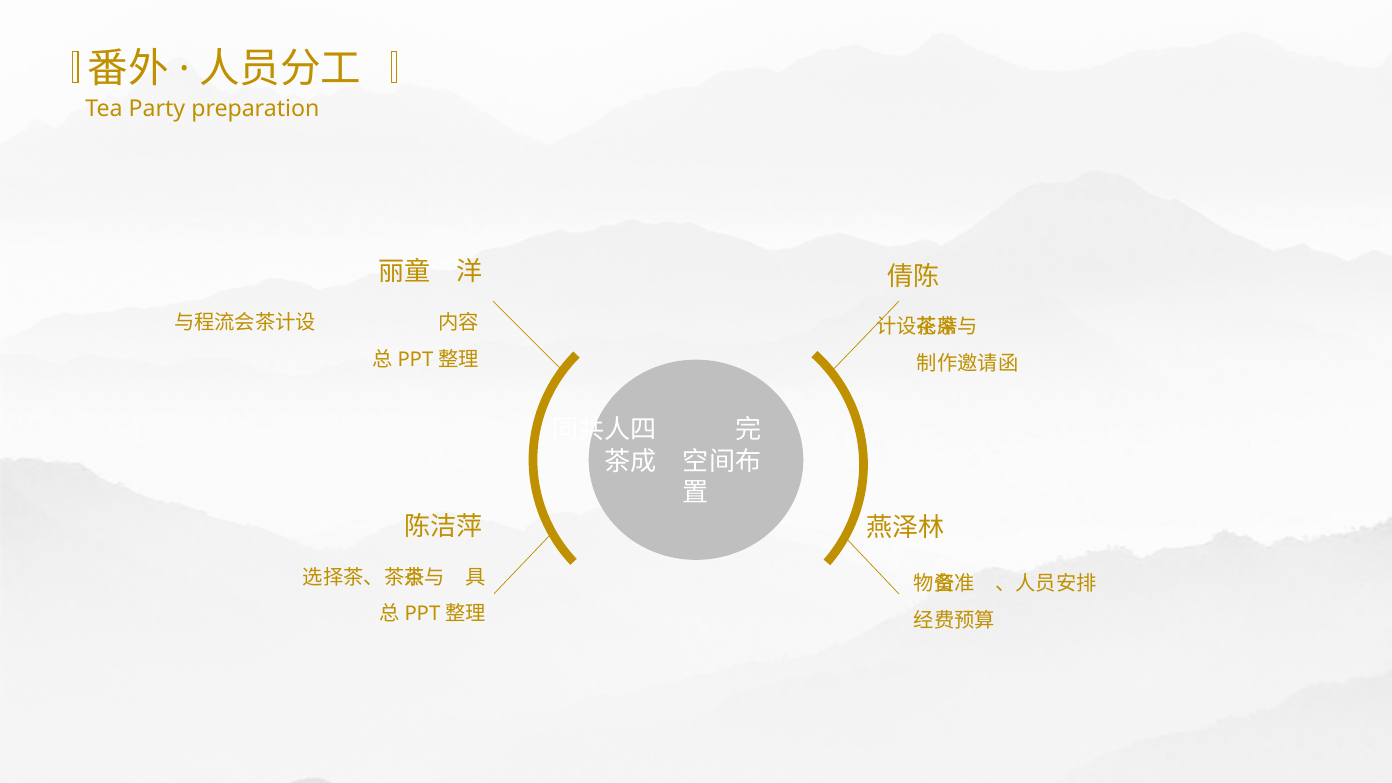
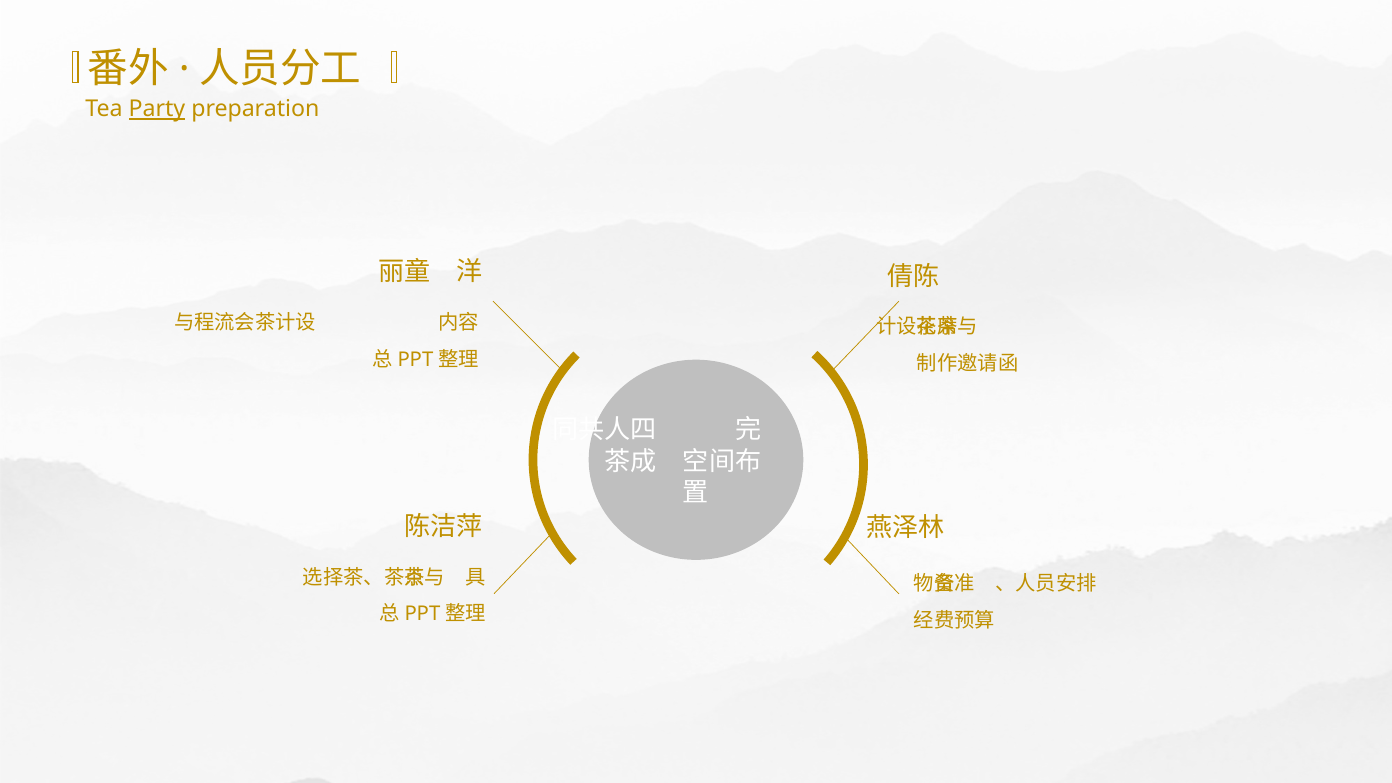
Party underline: none -> present
